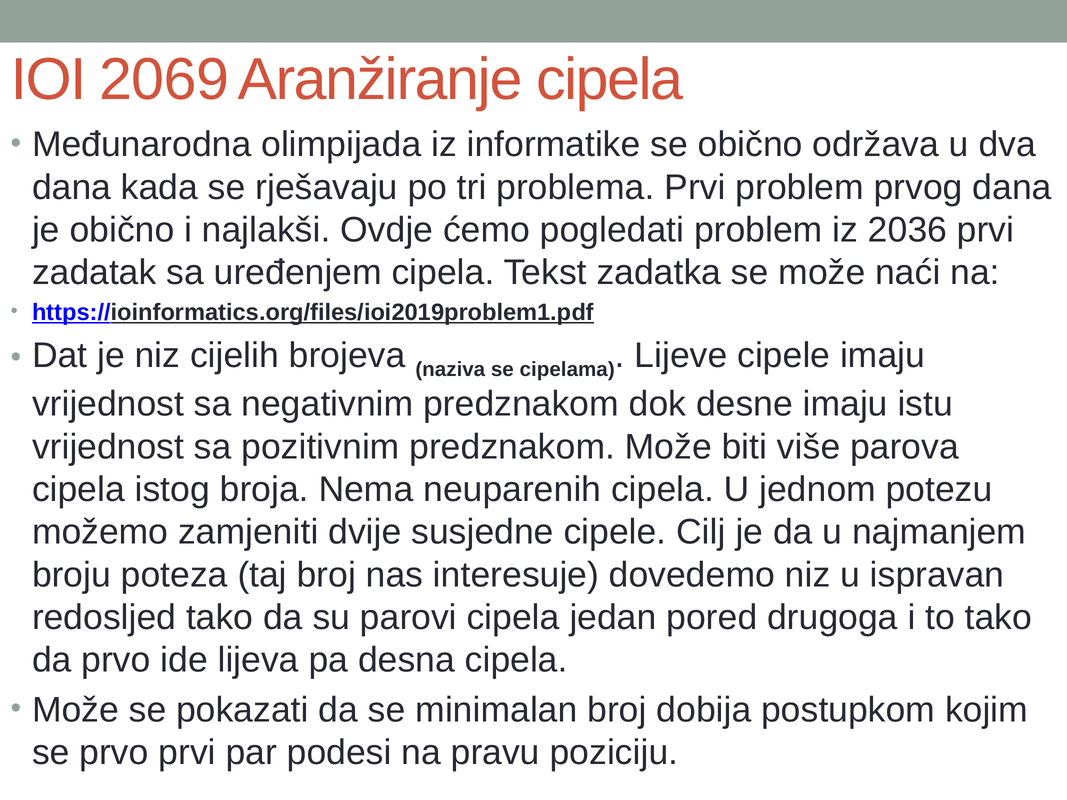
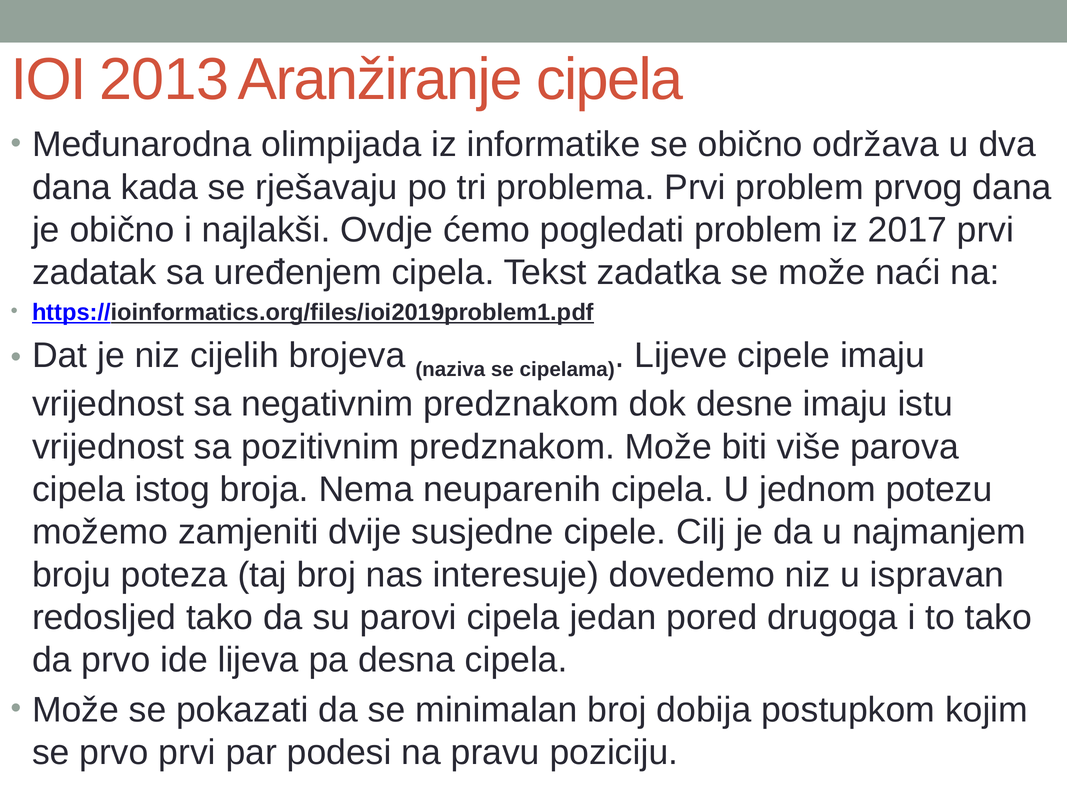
2069: 2069 -> 2013
2036: 2036 -> 2017
